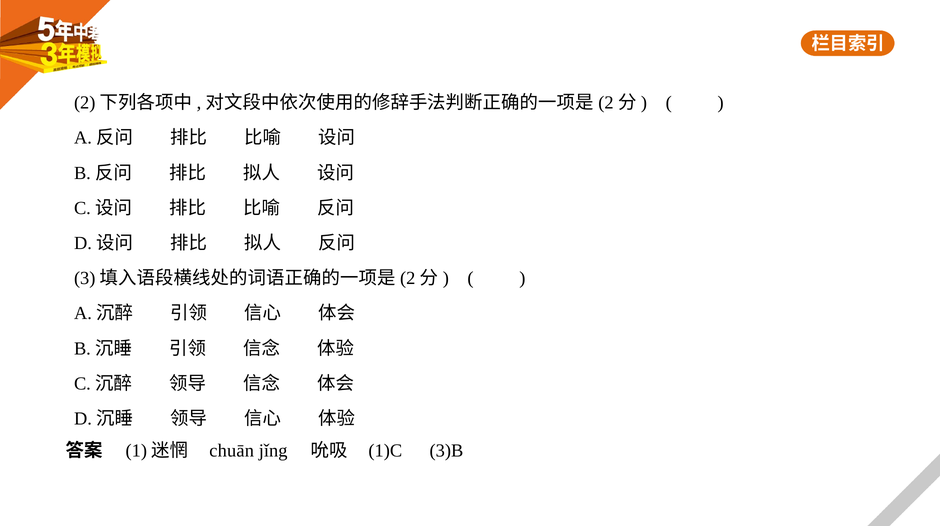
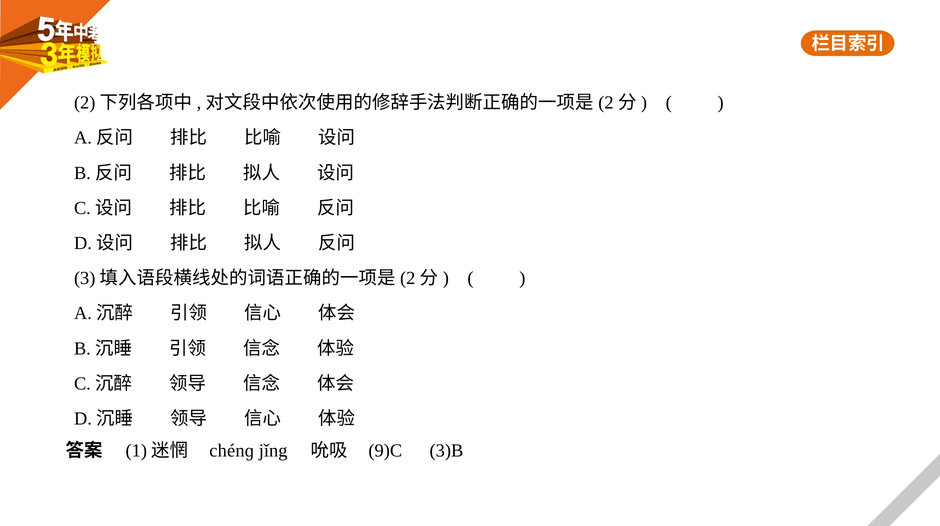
chuān: chuān -> chénɡ
1)C: 1)C -> 9)C
